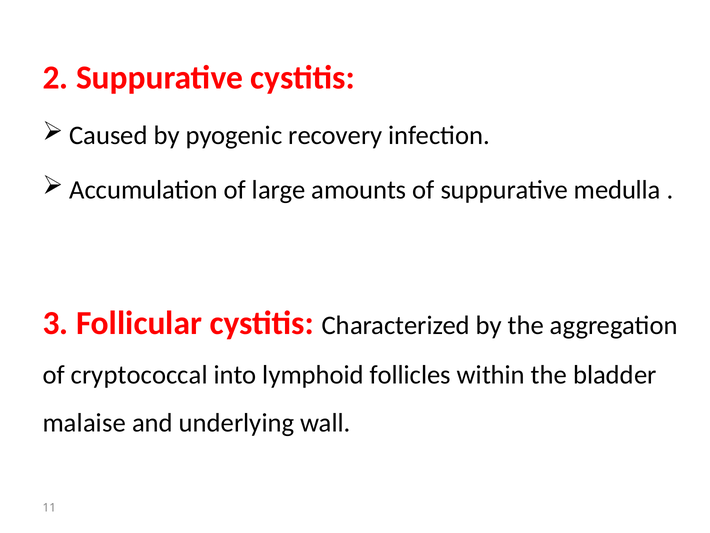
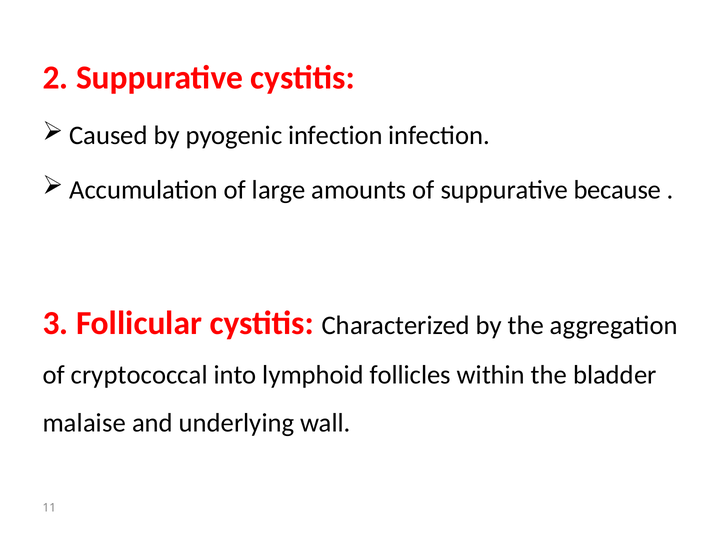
pyogenic recovery: recovery -> infection
medulla: medulla -> because
